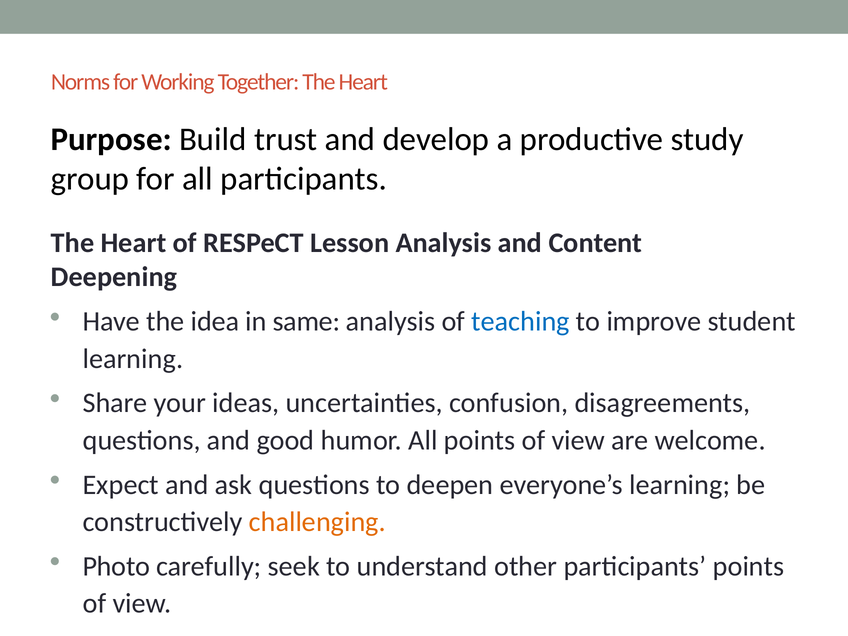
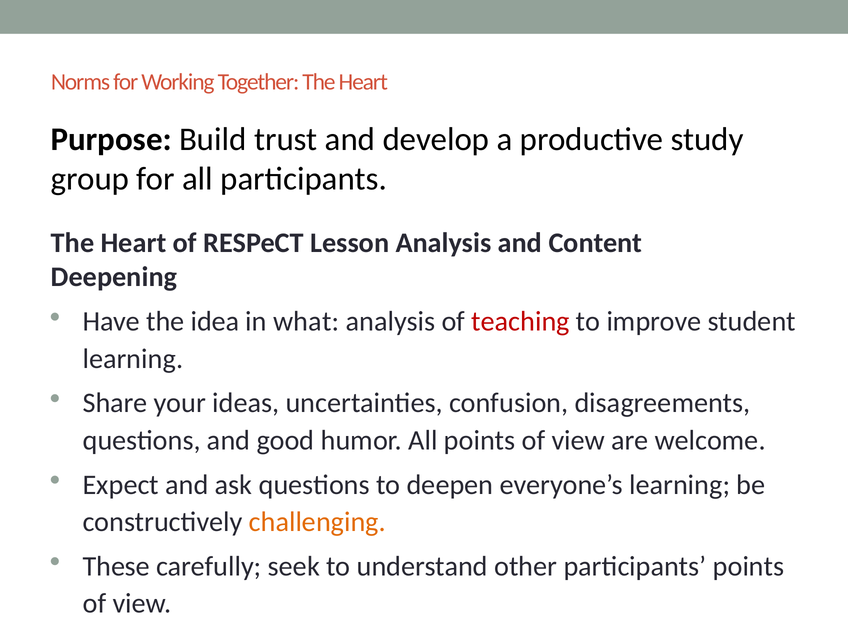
same: same -> what
teaching colour: blue -> red
Photo: Photo -> These
